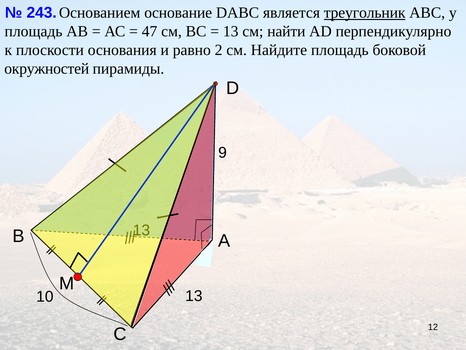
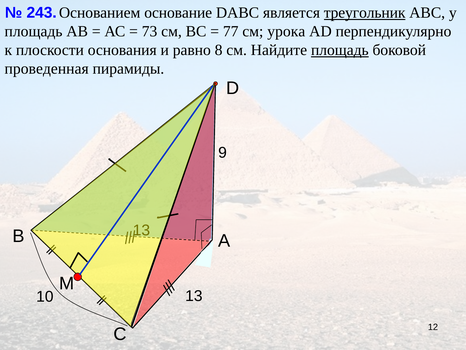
47: 47 -> 73
13 at (231, 31): 13 -> 77
найти: найти -> урока
2: 2 -> 8
площадь at (340, 50) underline: none -> present
окружностей: окружностей -> проведенная
